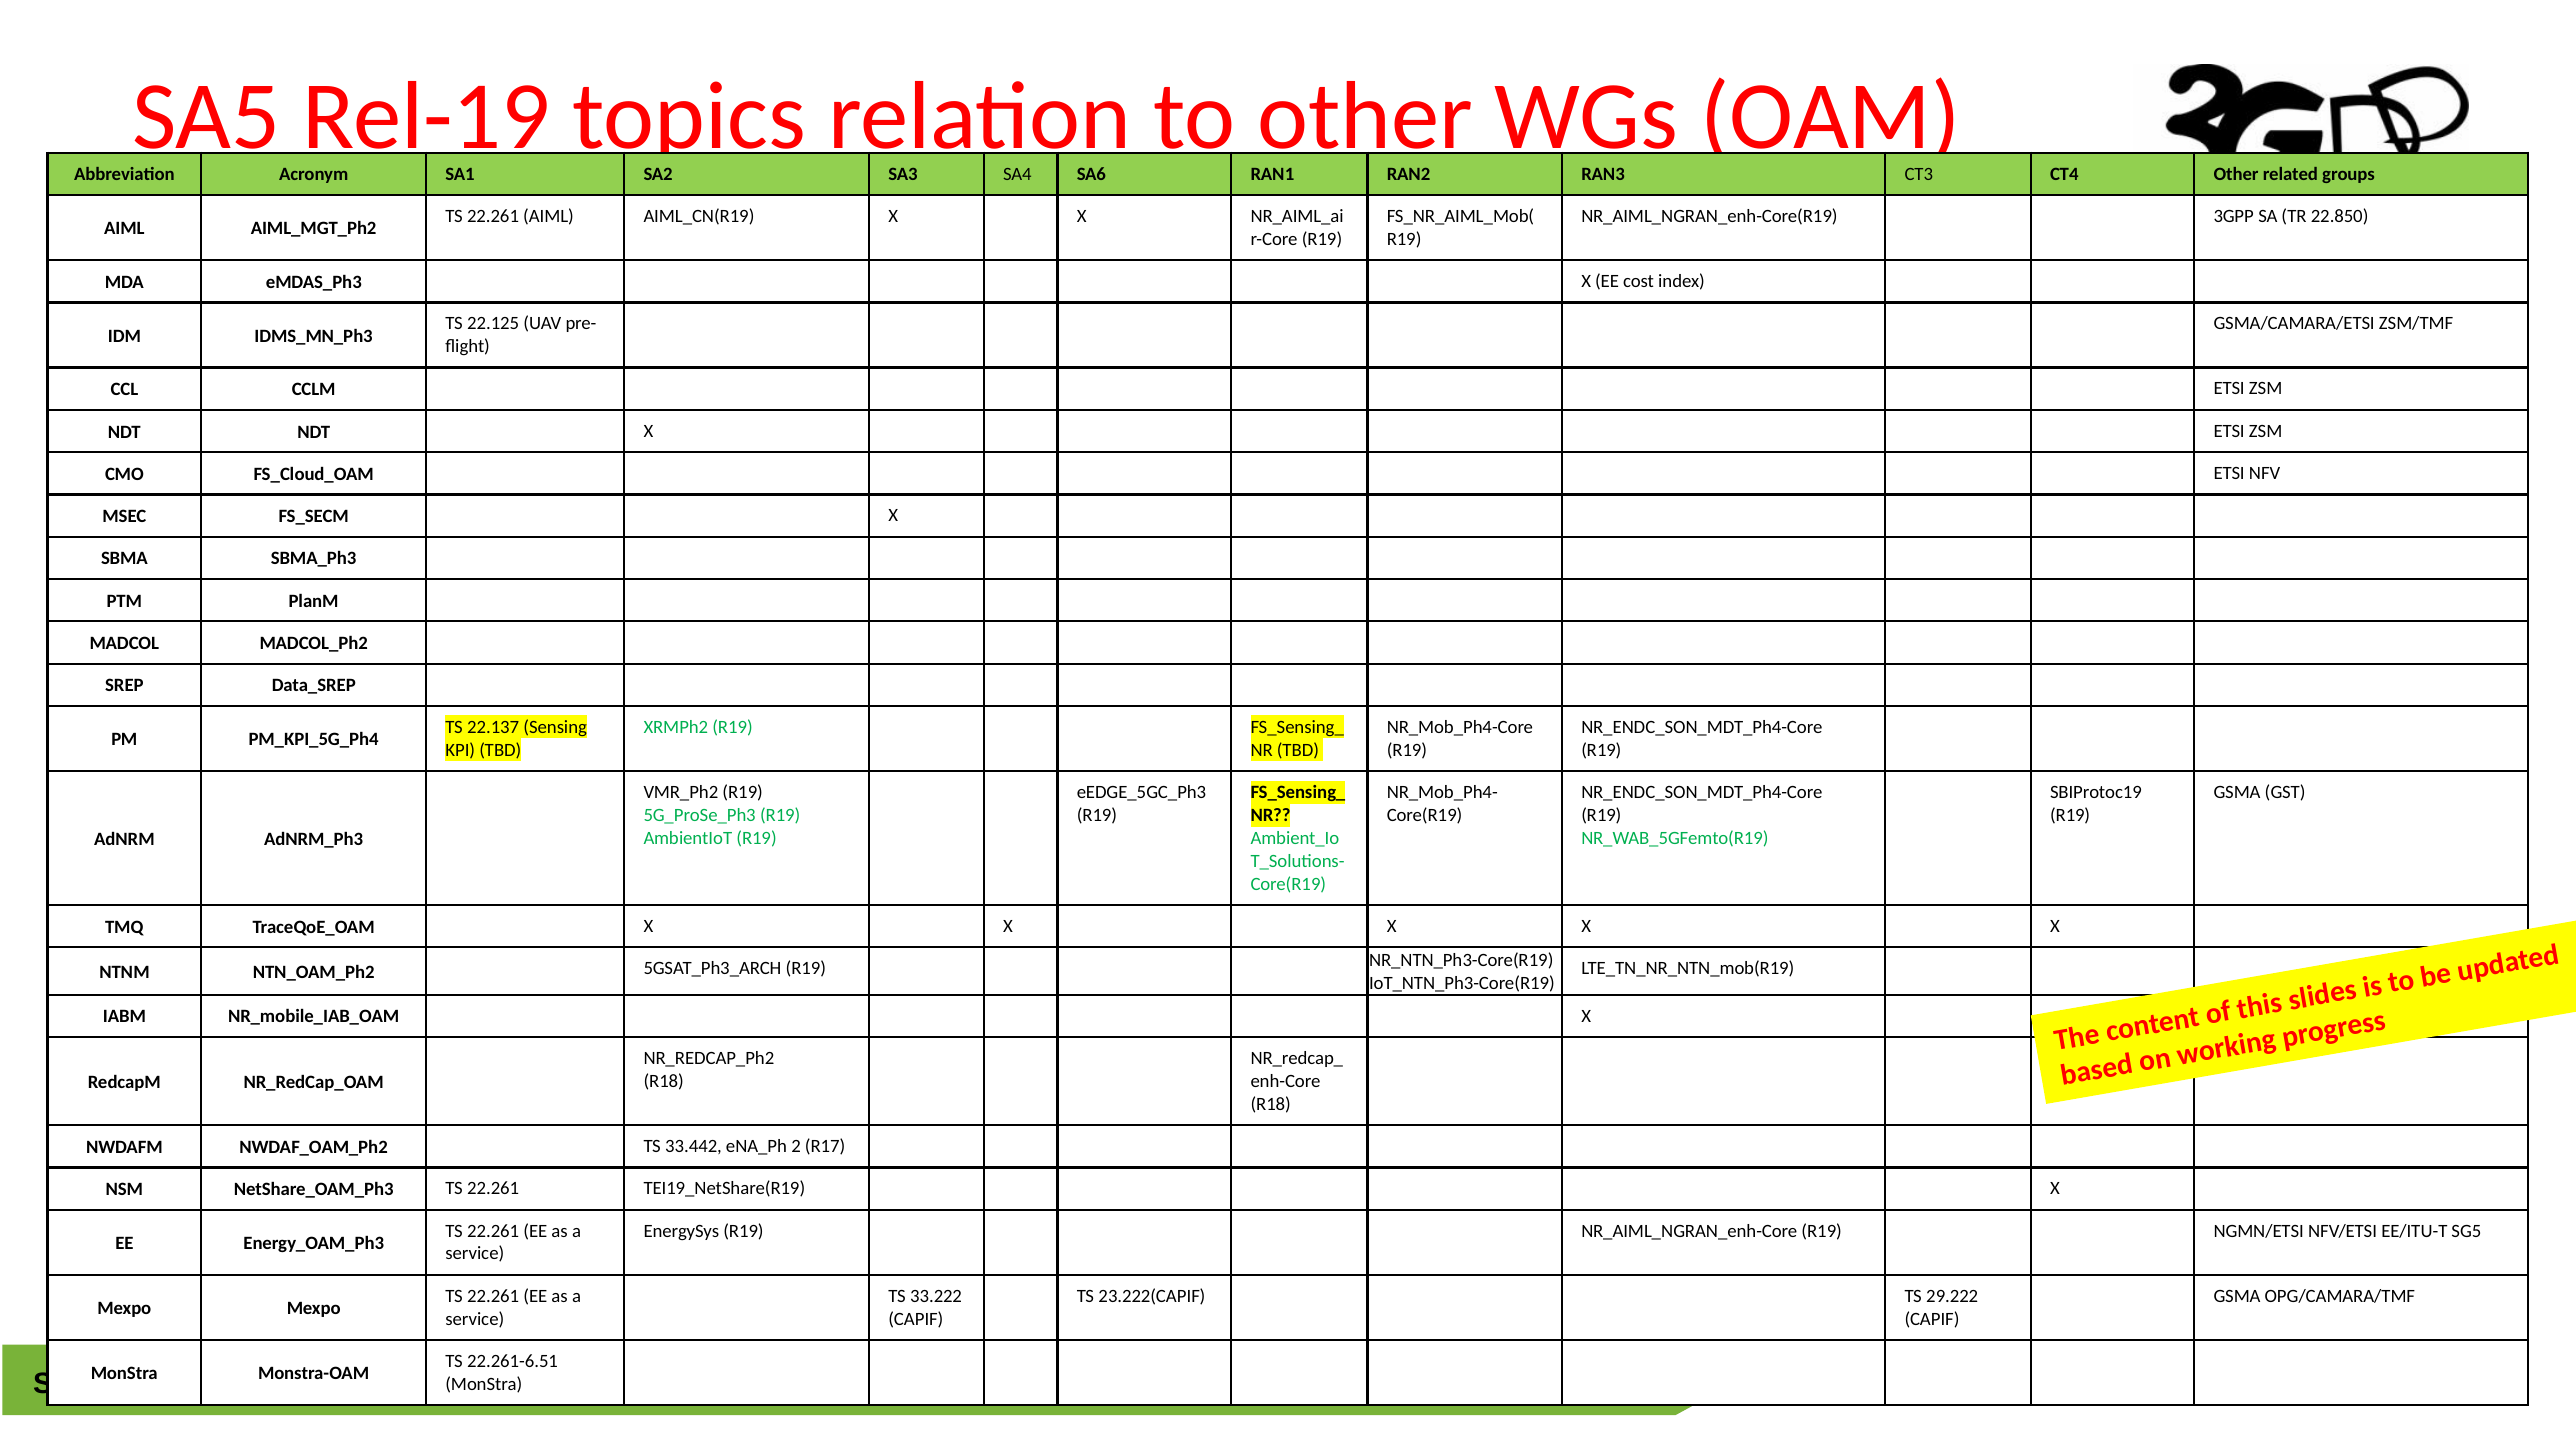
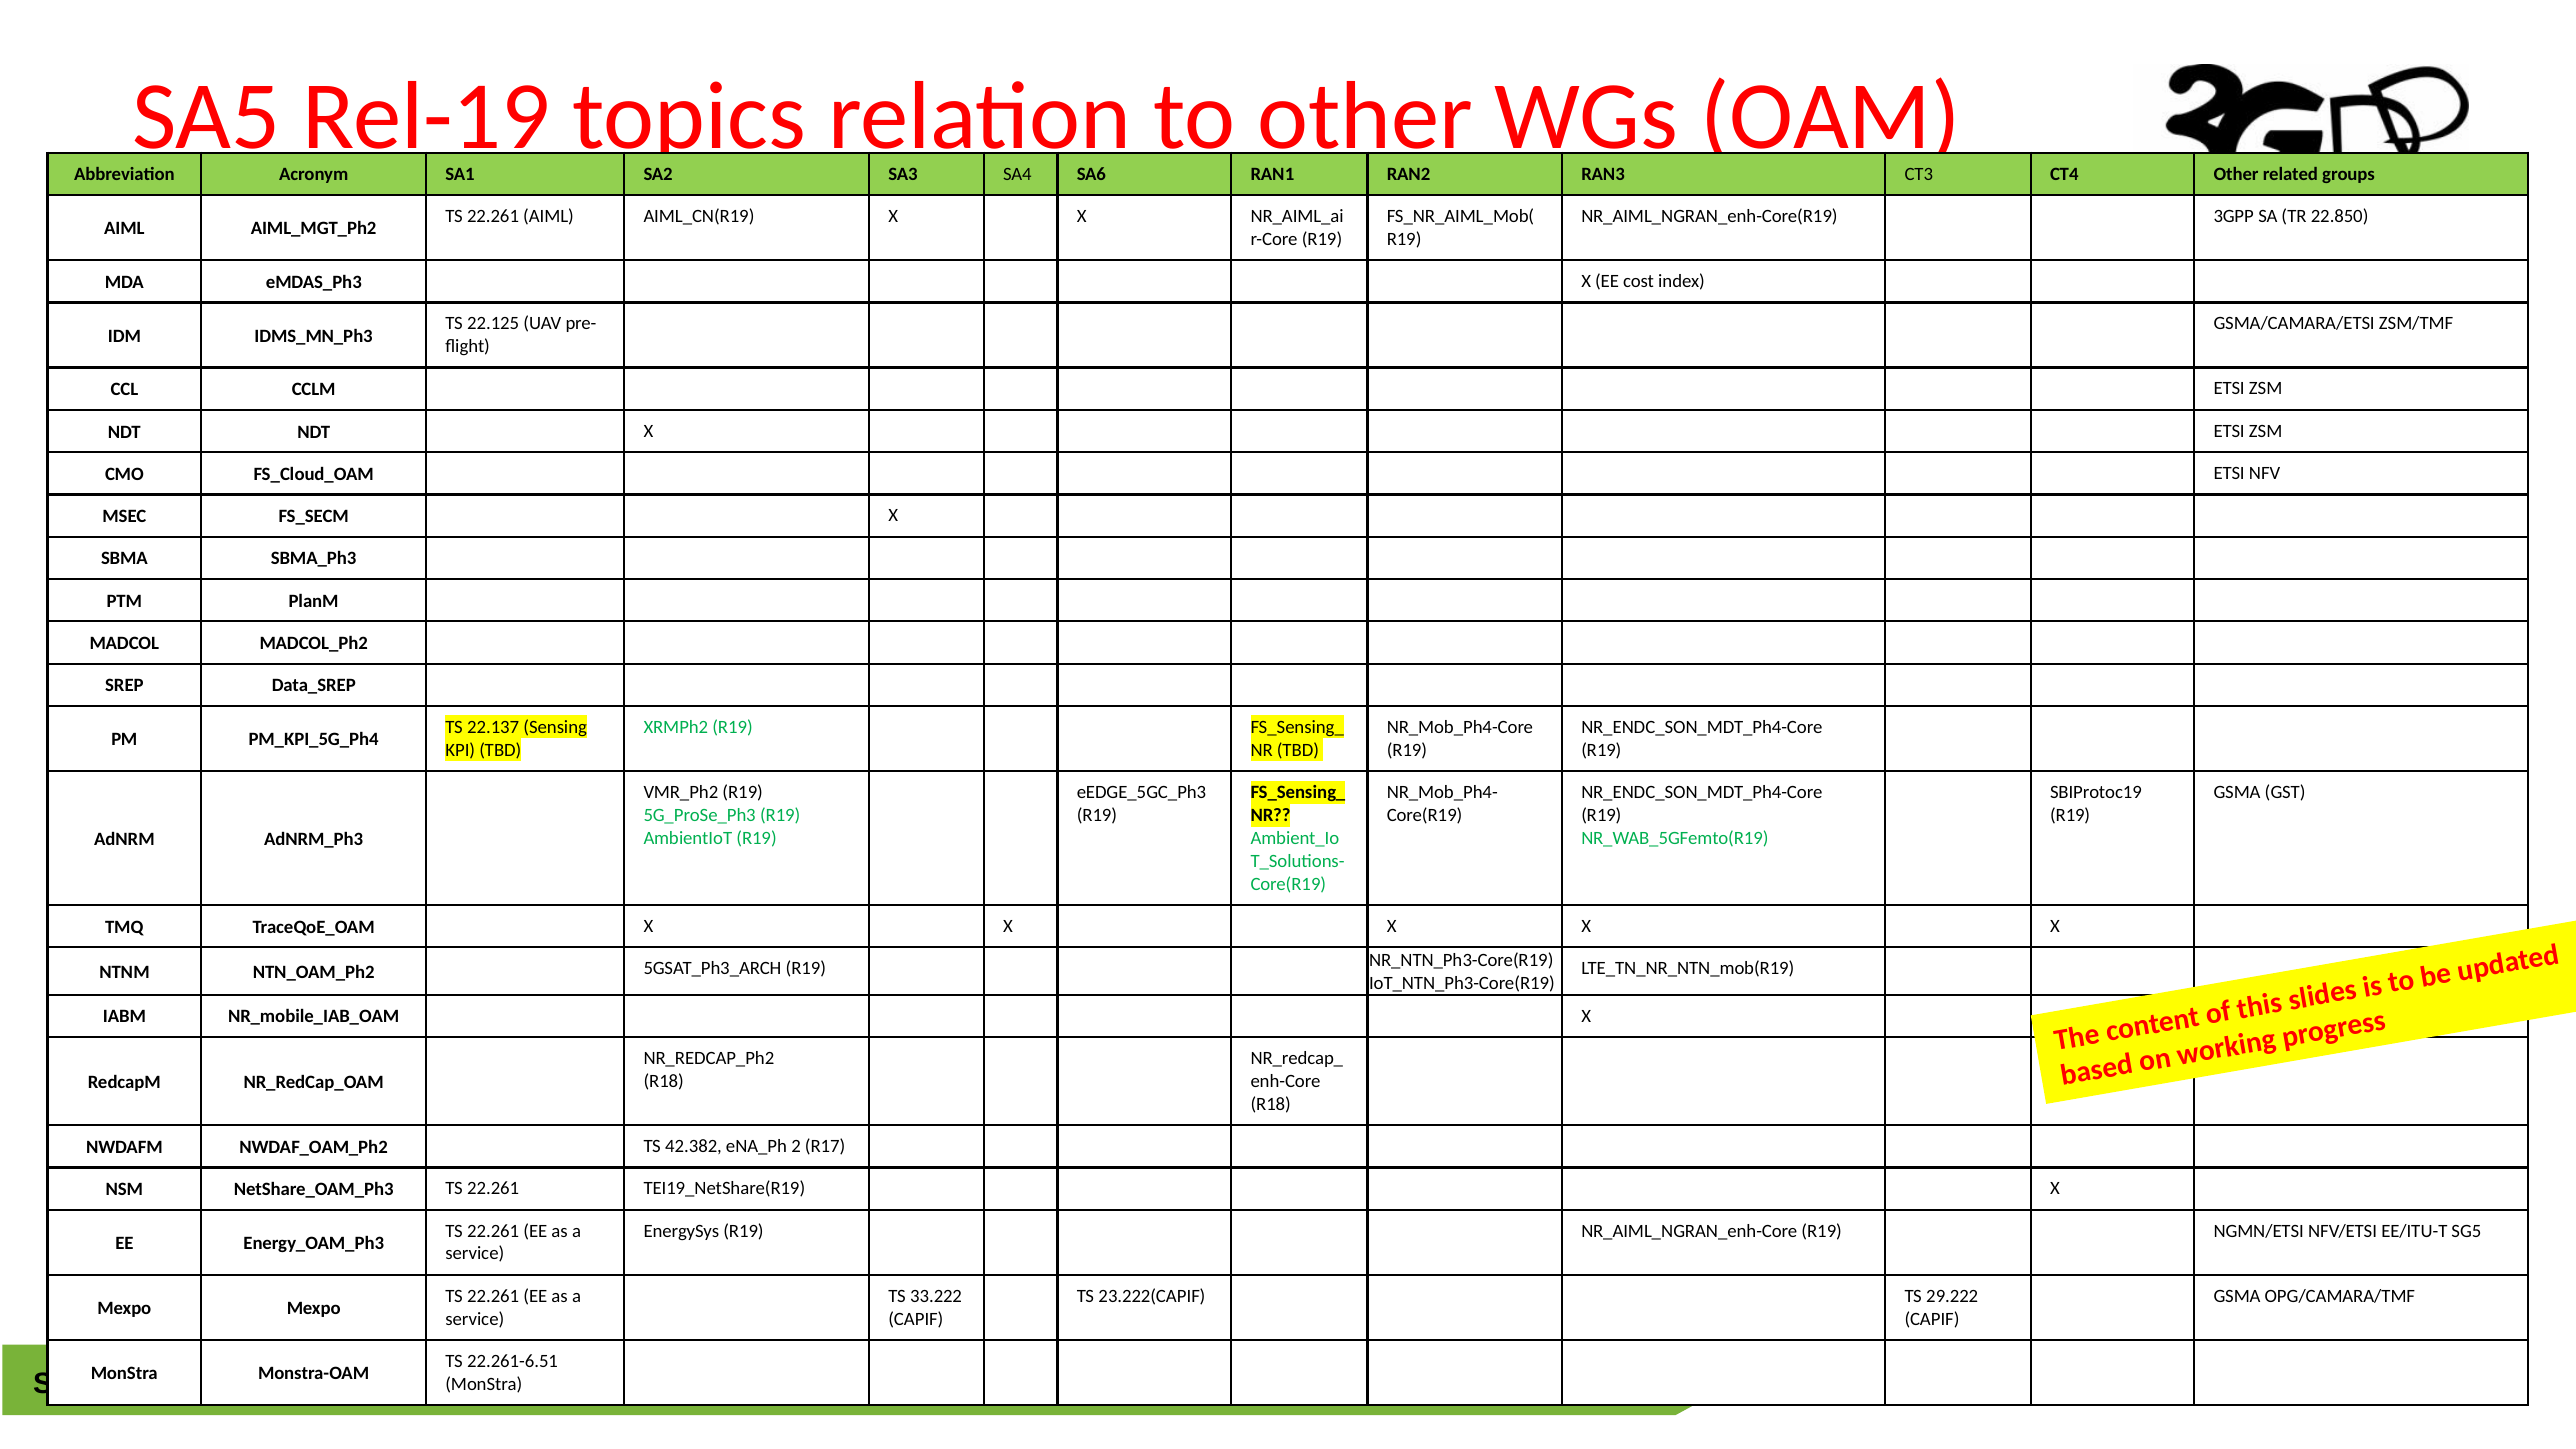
33.442: 33.442 -> 42.382
